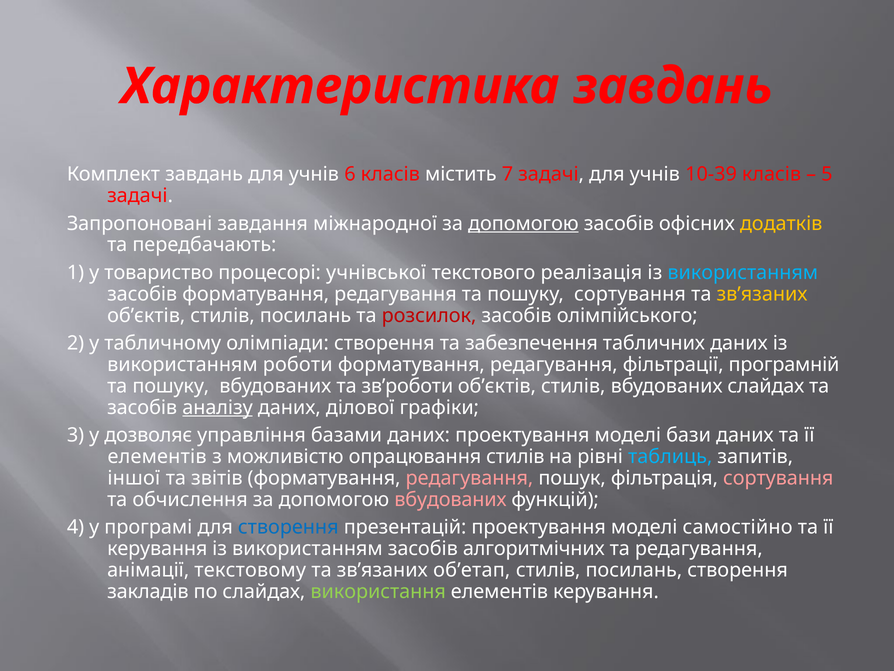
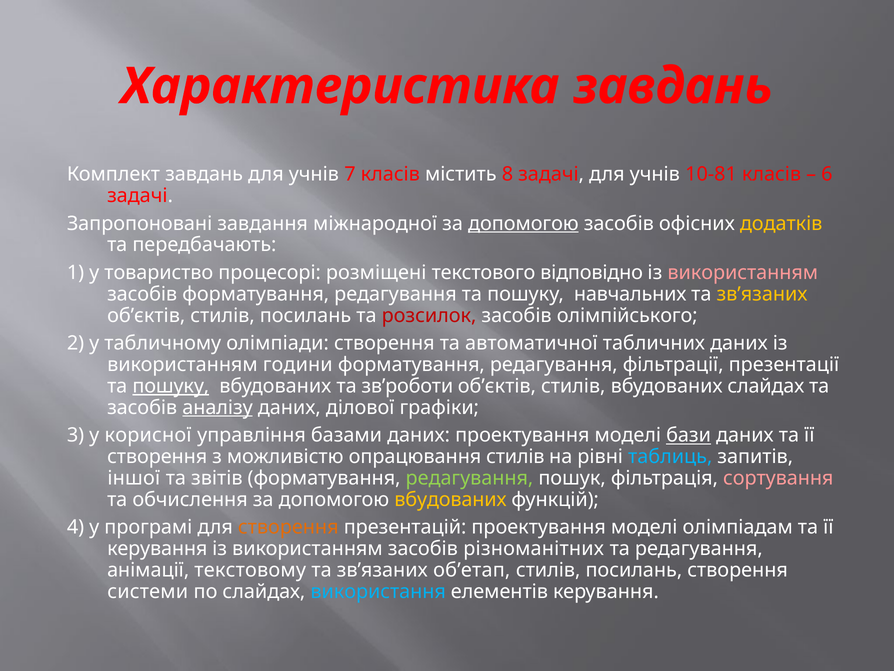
6: 6 -> 7
7: 7 -> 8
10-39: 10-39 -> 10-81
5: 5 -> 6
учнівської: учнівської -> розміщені
реалізація: реалізація -> відповідно
використанням at (743, 272) colour: light blue -> pink
пошуку сортування: сортування -> навчальних
забезпечення: забезпечення -> автоматичної
роботи: роботи -> години
програмній: програмній -> презентації
пошуку at (171, 386) underline: none -> present
дозволяє: дозволяє -> корисної
бази underline: none -> present
елементів at (157, 456): елементів -> створення
редагування at (469, 478) colour: pink -> light green
вбудованих at (450, 499) colour: pink -> yellow
створення at (288, 527) colour: blue -> orange
самостійно: самостійно -> олімпіадам
алгоритмічних: алгоритмічних -> різноманітних
закладів: закладів -> системи
використання colour: light green -> light blue
